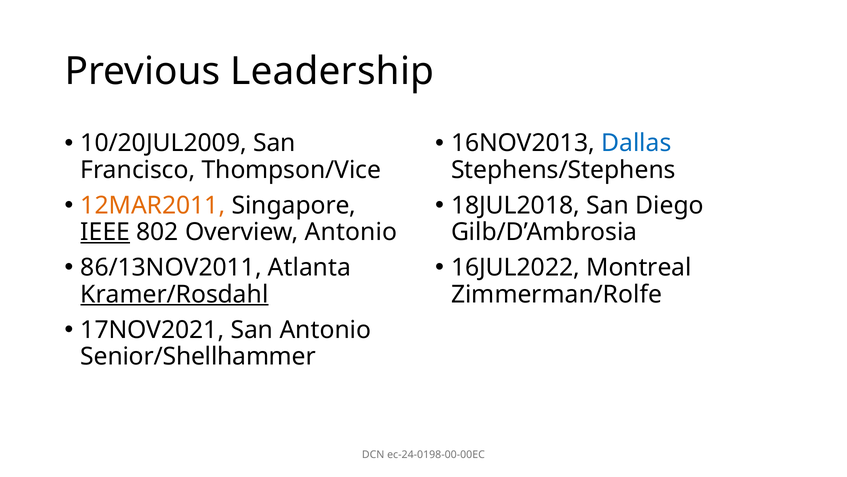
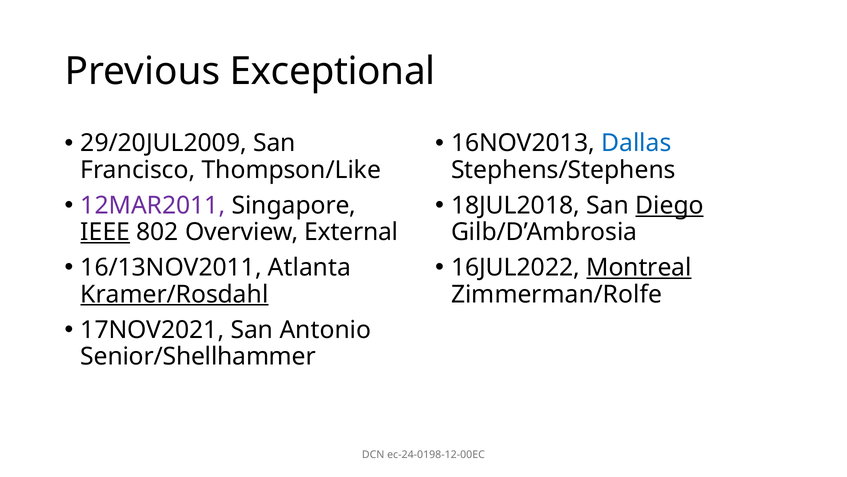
Leadership: Leadership -> Exceptional
10/20JUL2009: 10/20JUL2009 -> 29/20JUL2009
Thompson/Vice: Thompson/Vice -> Thompson/Like
12MAR2011 colour: orange -> purple
Diego underline: none -> present
Overview Antonio: Antonio -> External
86/13NOV2011: 86/13NOV2011 -> 16/13NOV2011
Montreal underline: none -> present
ec-24-0198-00-00EC: ec-24-0198-00-00EC -> ec-24-0198-12-00EC
